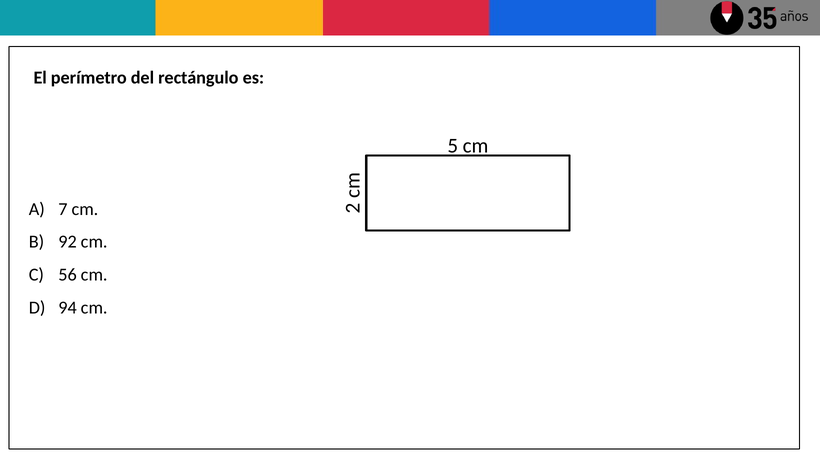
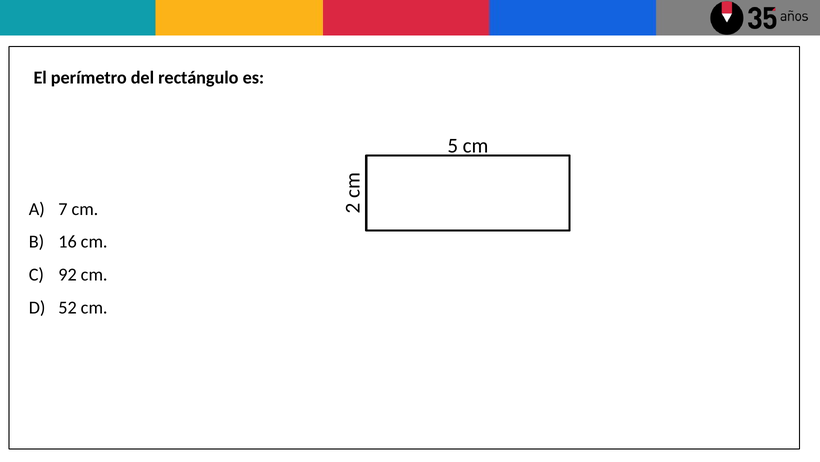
92: 92 -> 16
56: 56 -> 92
94: 94 -> 52
